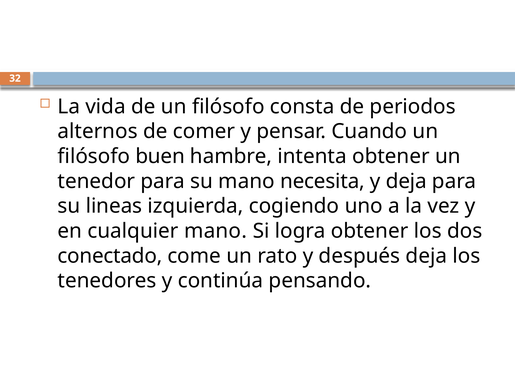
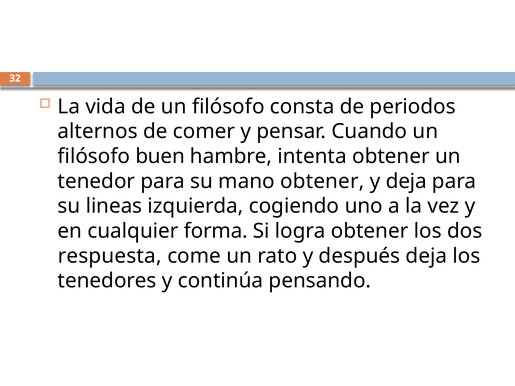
mano necesita: necesita -> obtener
cualquier mano: mano -> forma
conectado: conectado -> respuesta
